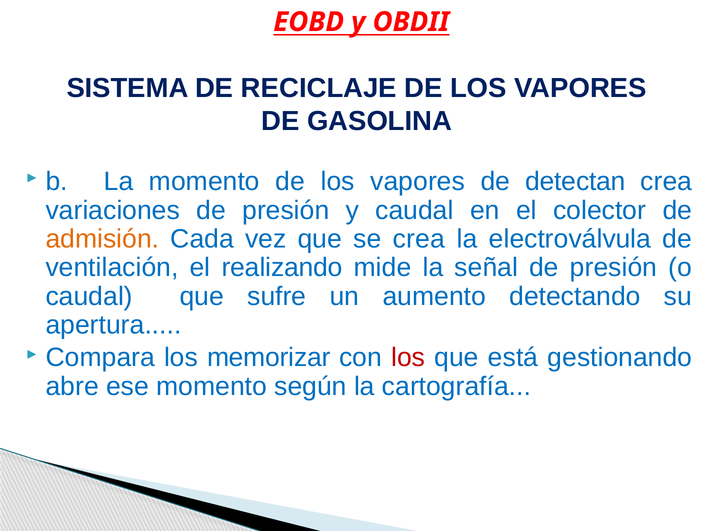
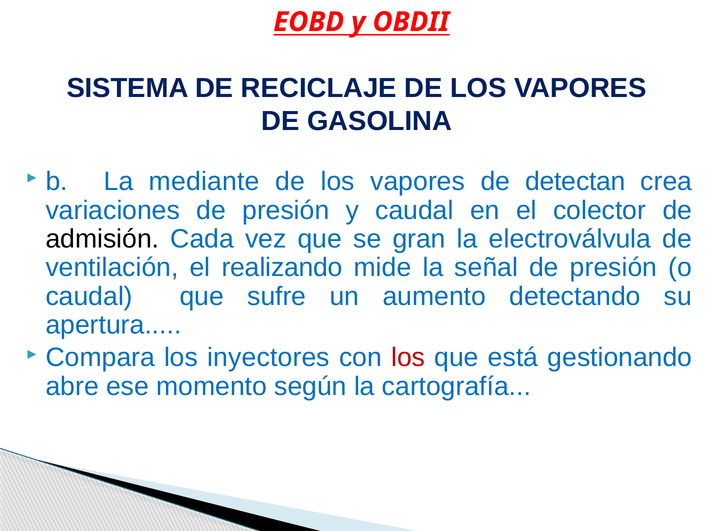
La momento: momento -> mediante
admisión colour: orange -> black
se crea: crea -> gran
memorizar: memorizar -> inyectores
